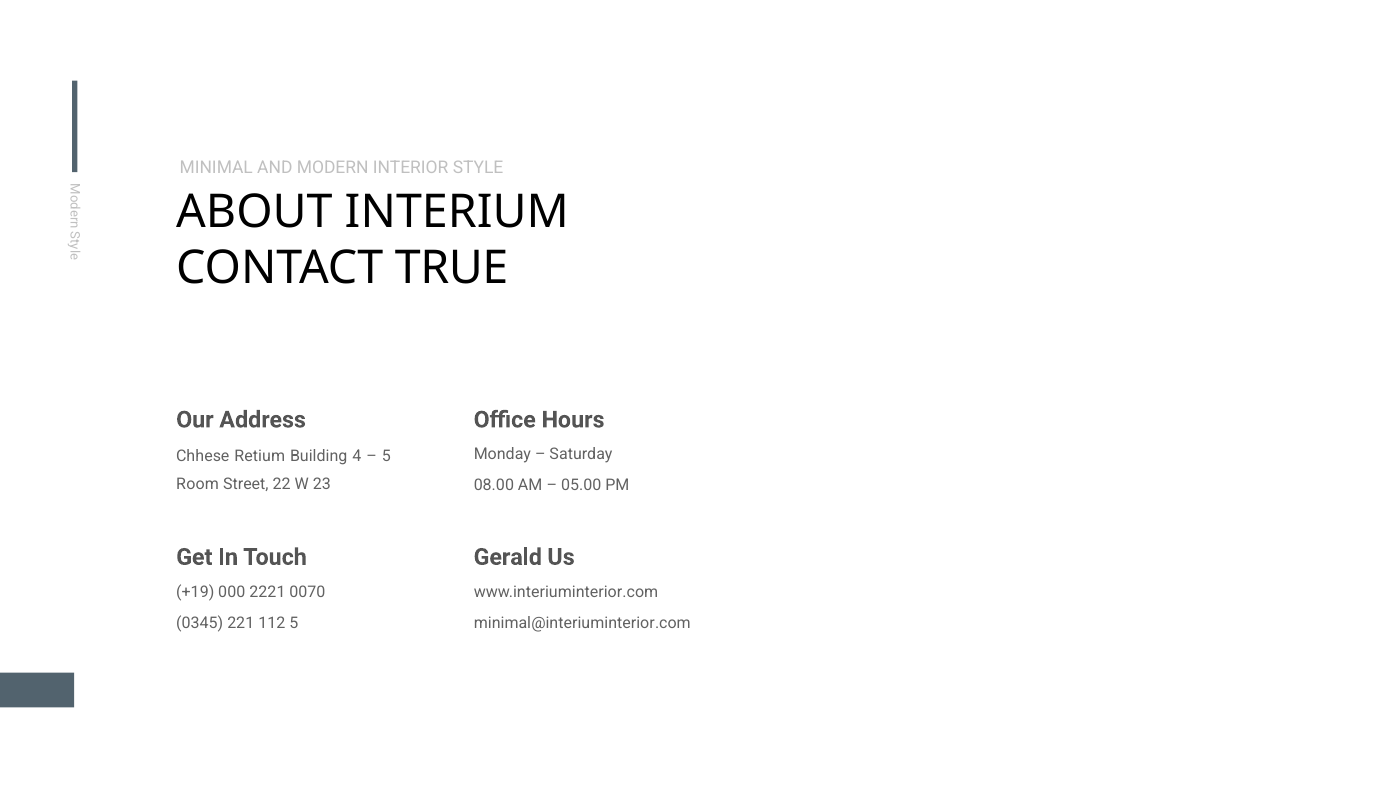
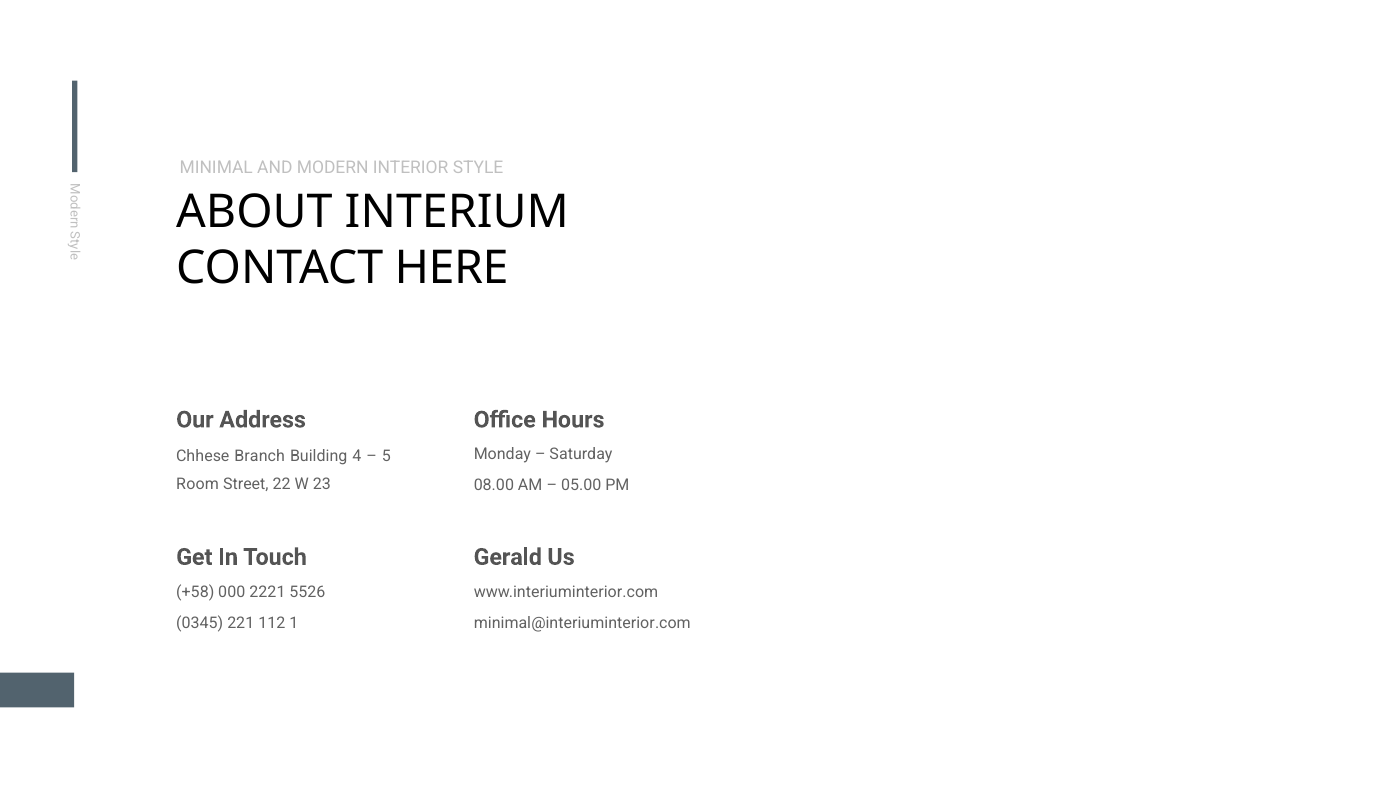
TRUE: TRUE -> HERE
Retium: Retium -> Branch
+19: +19 -> +58
0070: 0070 -> 5526
112 5: 5 -> 1
